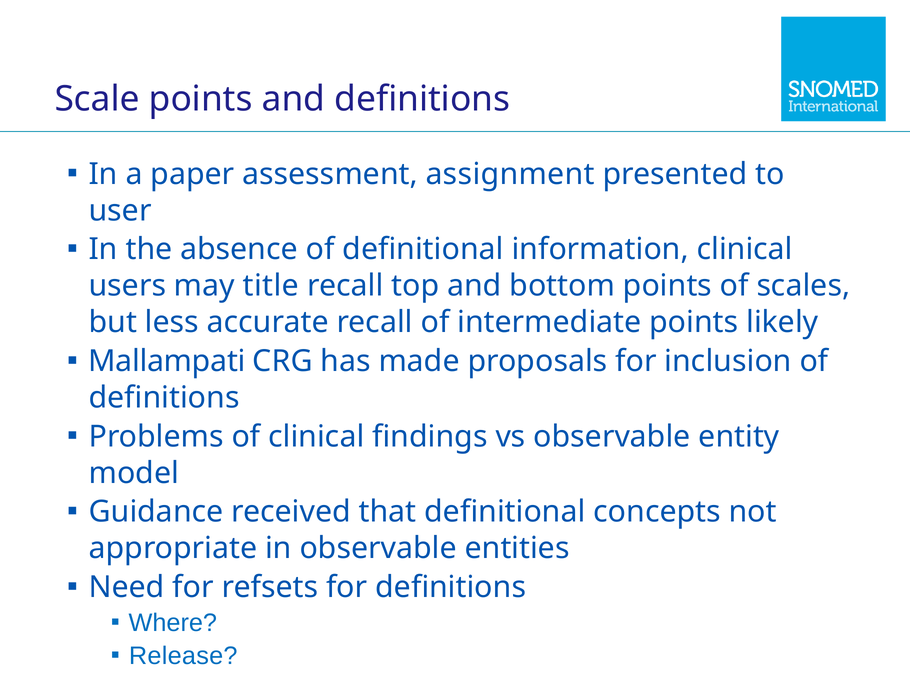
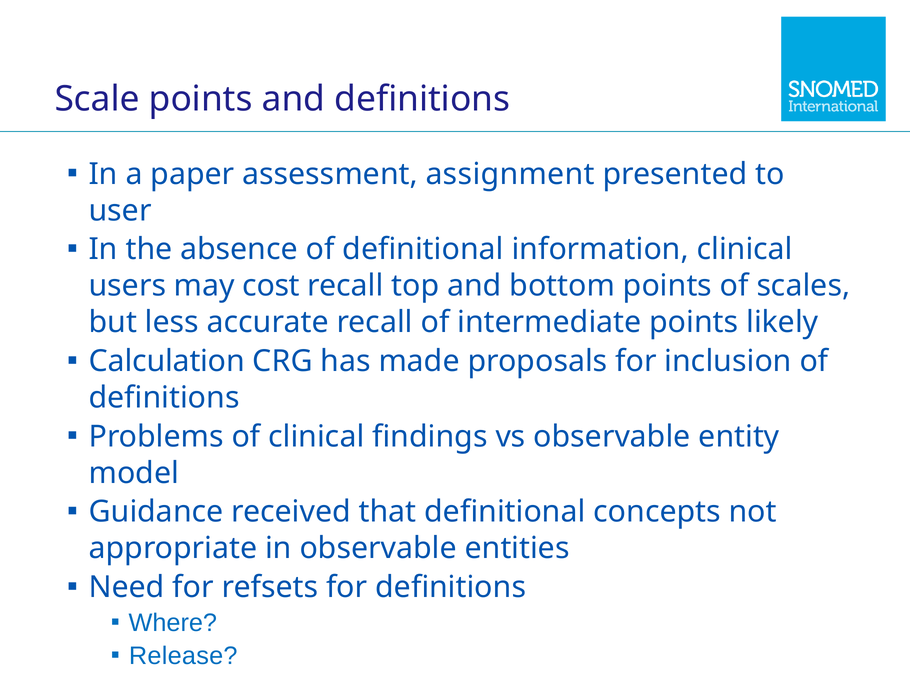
title: title -> cost
Mallampati: Mallampati -> Calculation
